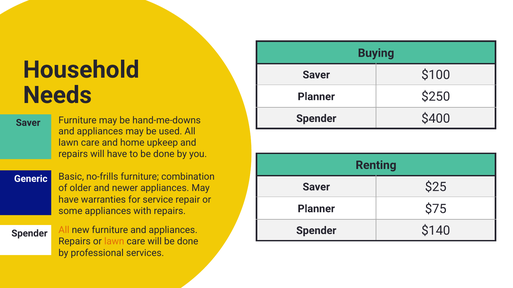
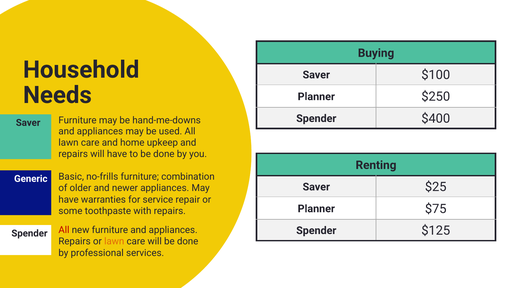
some appliances: appliances -> toothpaste
$140: $140 -> $125
All at (64, 230) colour: orange -> red
